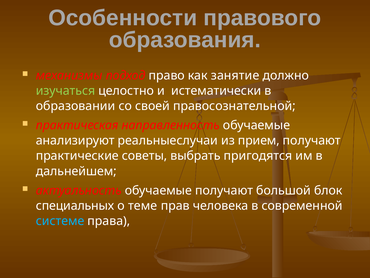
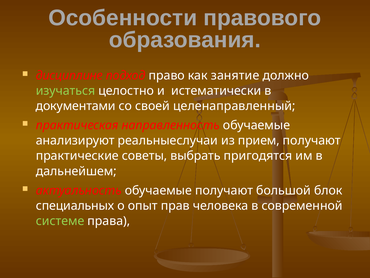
механизмы: механизмы -> дисциплине
образовании: образовании -> документами
правосознательной: правосознательной -> целенаправленный
теме: теме -> опыт
системе colour: light blue -> light green
